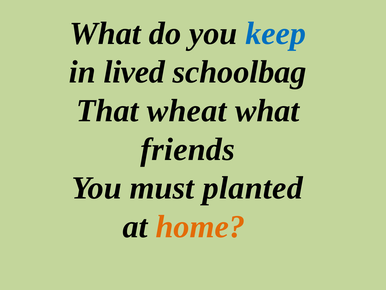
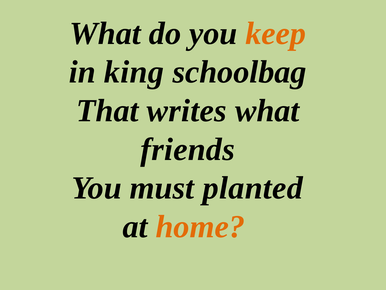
keep colour: blue -> orange
lived: lived -> king
wheat: wheat -> writes
